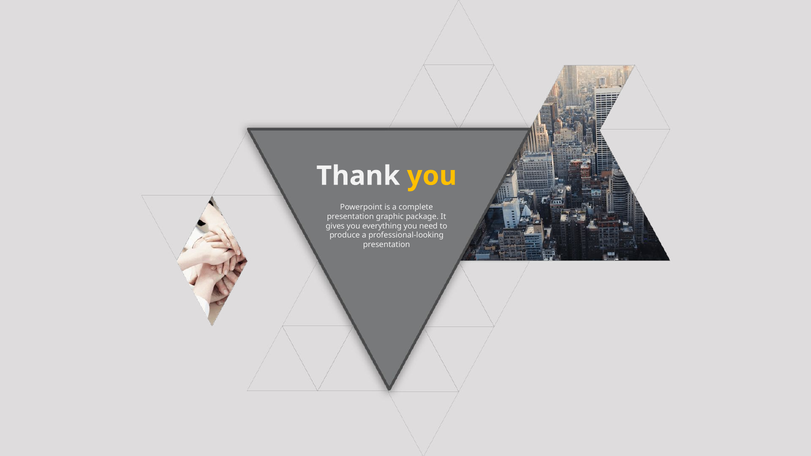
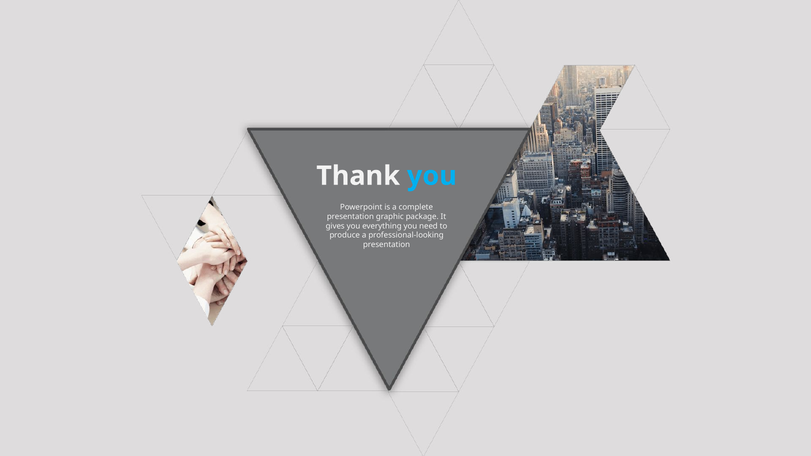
you at (432, 176) colour: yellow -> light blue
